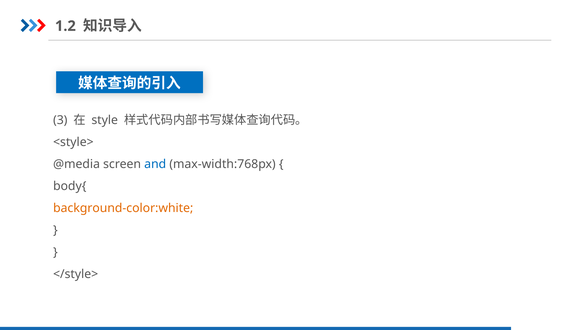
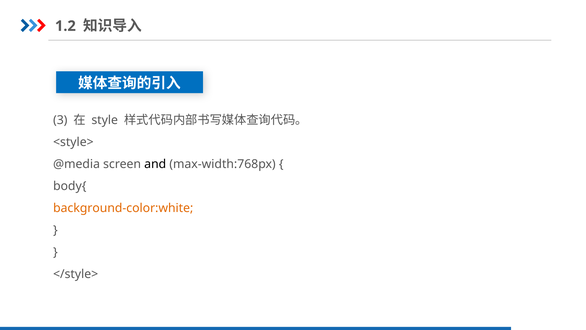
and colour: blue -> black
